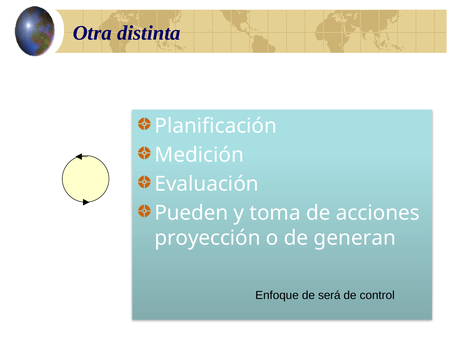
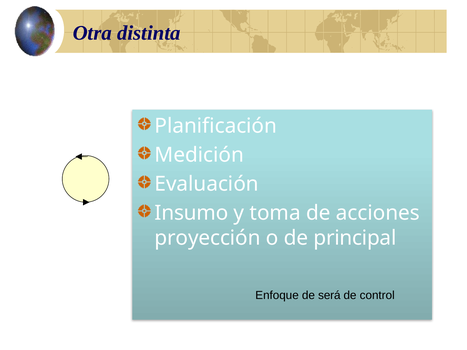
Pueden: Pueden -> Insumo
generan: generan -> principal
